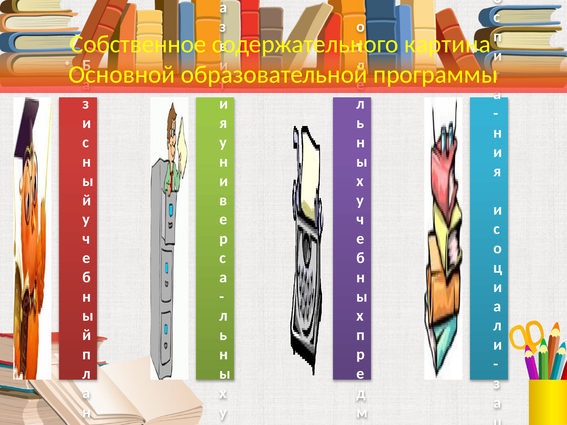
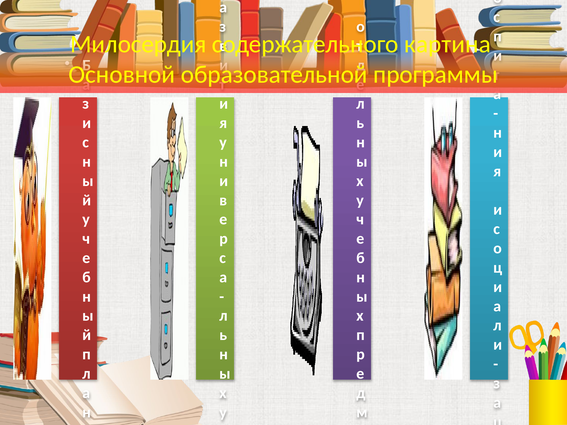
Собственное: Собственное -> Милосердия
